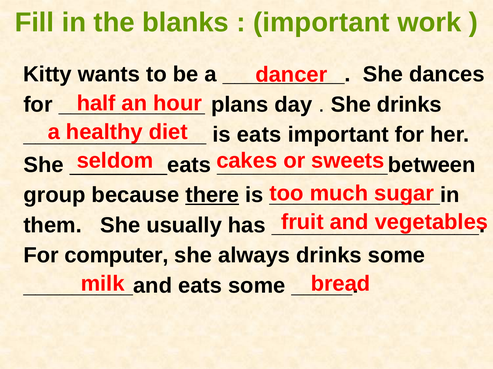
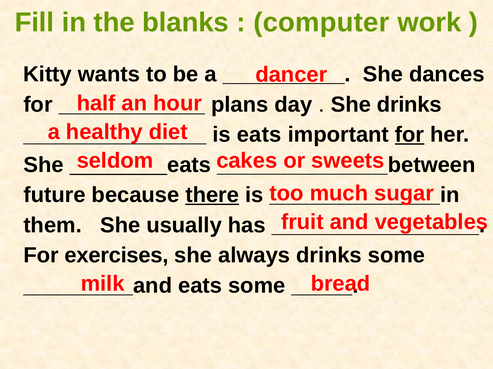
important at (321, 22): important -> computer
for at (410, 135) underline: none -> present
group: group -> future
computer: computer -> exercises
